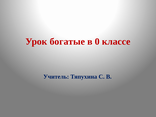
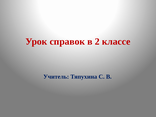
богатые: богатые -> справок
0: 0 -> 2
